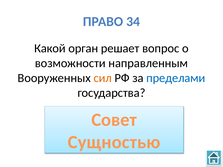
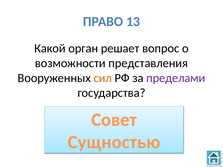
34: 34 -> 13
направленным: направленным -> представления
пределами colour: blue -> purple
